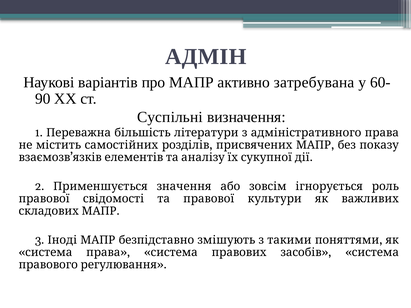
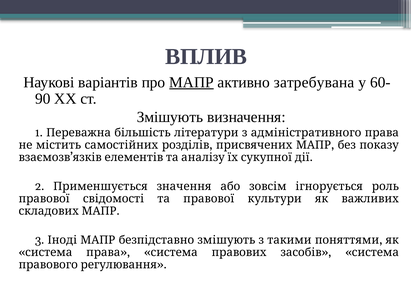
АДМІН: АДМІН -> ВПЛИВ
МАПР at (191, 82) underline: none -> present
Суспільні at (170, 117): Суспільні -> Змішують
